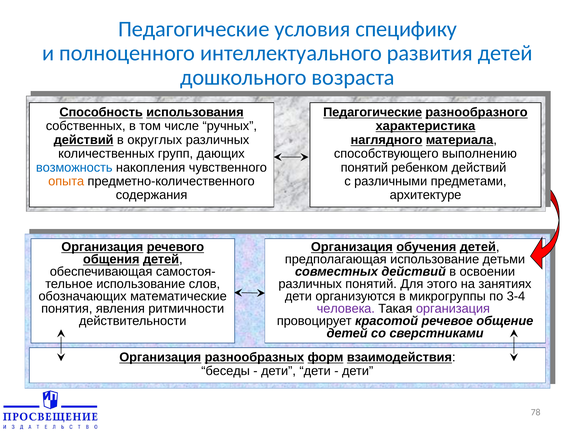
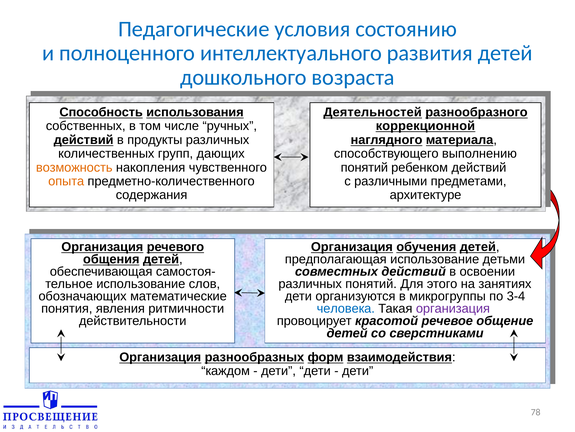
специфику: специфику -> состоянию
Педагогические at (373, 112): Педагогические -> Деятельностей
характеристика: характеристика -> коррекционной
округлых: округлых -> продукты
возможность colour: blue -> orange
человека colour: purple -> blue
беседы: беседы -> каждом
